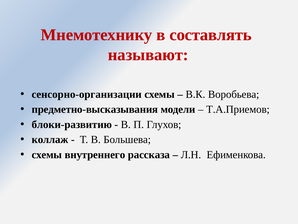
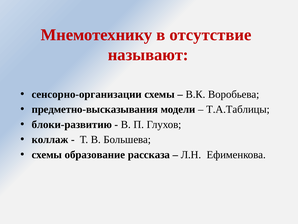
составлять: составлять -> отсутствие
Т.А.Приемов: Т.А.Приемов -> Т.А.Таблицы
внутреннего: внутреннего -> образование
